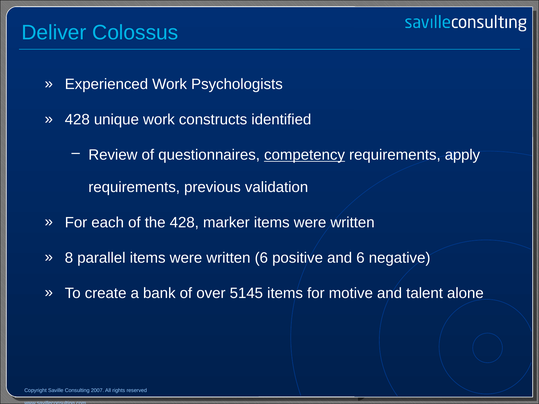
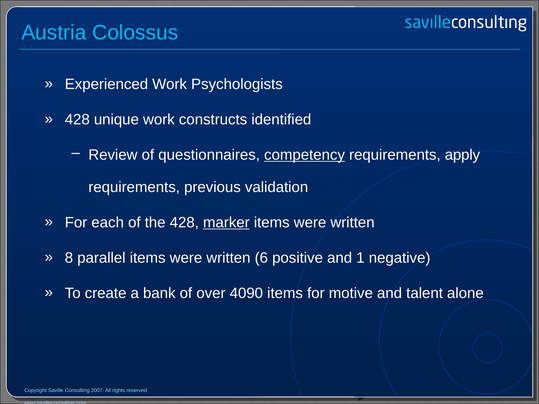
Deliver: Deliver -> Austria
marker underline: none -> present
and 6: 6 -> 1
5145: 5145 -> 4090
